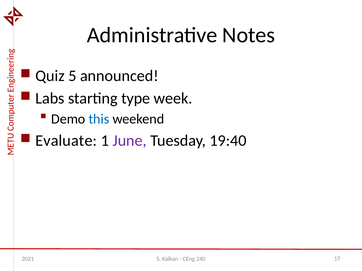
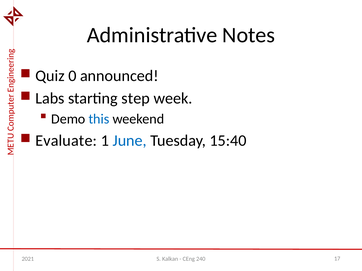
5: 5 -> 0
type: type -> step
June colour: purple -> blue
19:40: 19:40 -> 15:40
